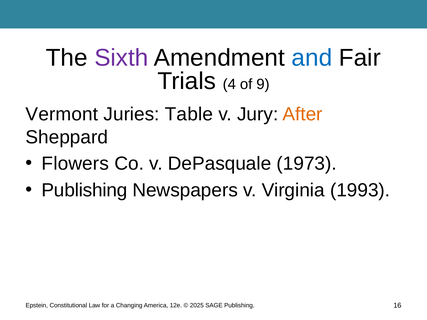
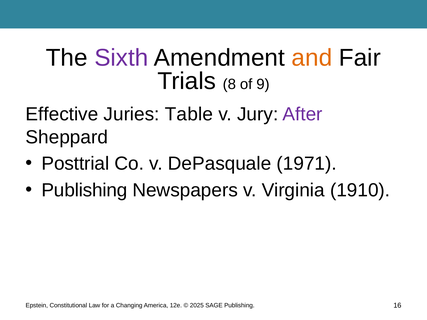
and colour: blue -> orange
4: 4 -> 8
Vermont: Vermont -> Effective
After colour: orange -> purple
Flowers: Flowers -> Posttrial
1973: 1973 -> 1971
1993: 1993 -> 1910
